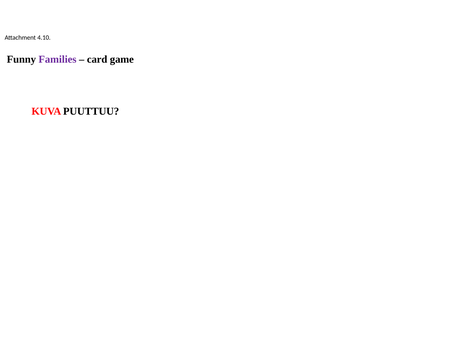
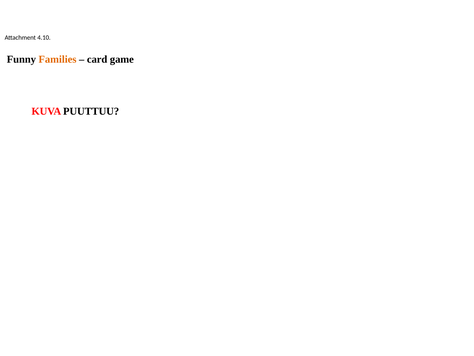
Families colour: purple -> orange
